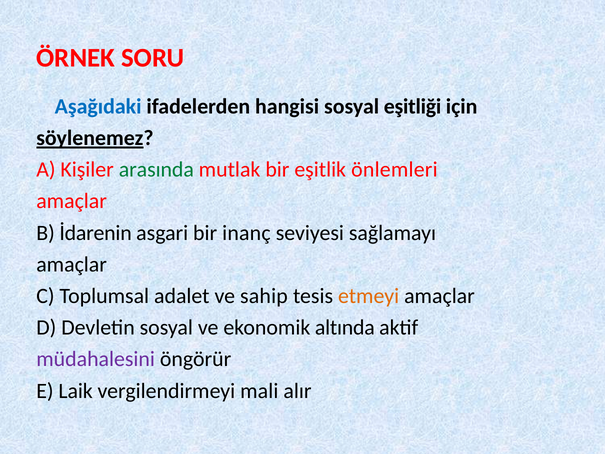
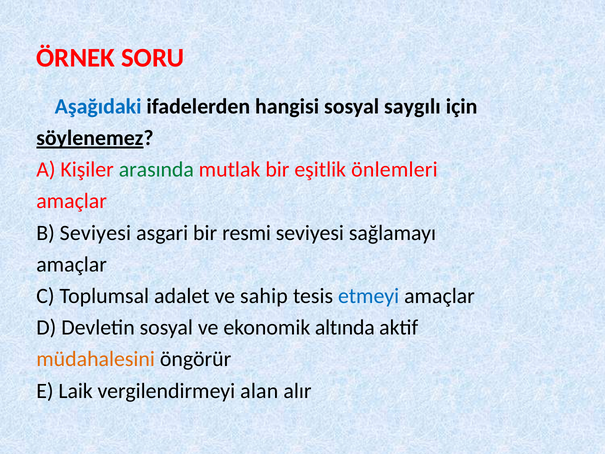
eşitliği: eşitliği -> saygılı
B İdarenin: İdarenin -> Seviyesi
inanç: inanç -> resmi
etmeyi colour: orange -> blue
müdahalesini colour: purple -> orange
mali: mali -> alan
